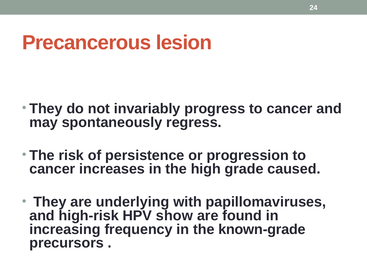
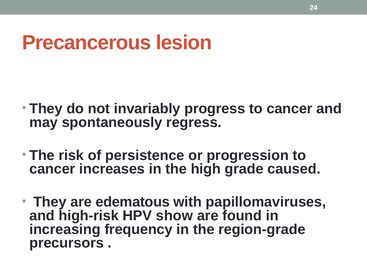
underlying: underlying -> edematous
known-grade: known-grade -> region-grade
